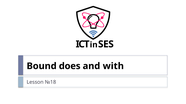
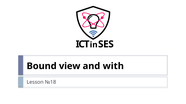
does: does -> view
